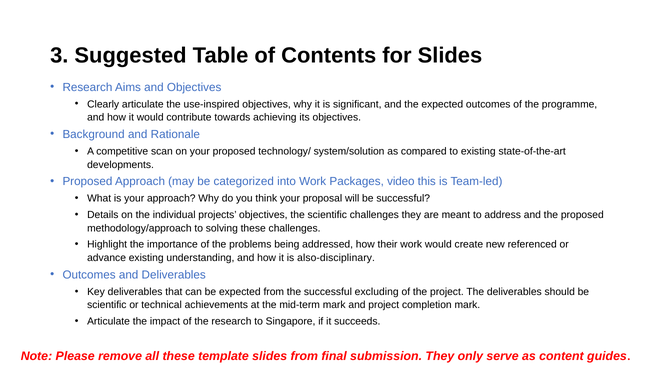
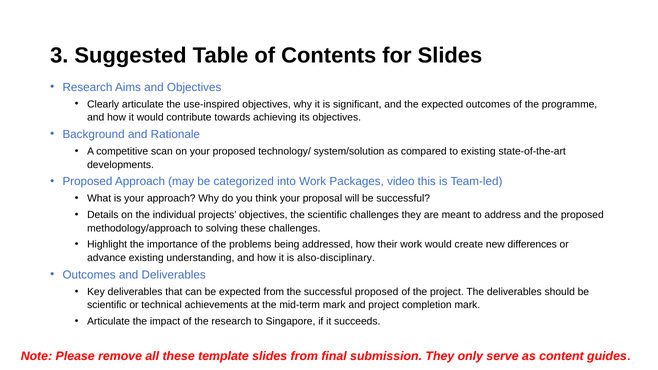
referenced: referenced -> differences
successful excluding: excluding -> proposed
